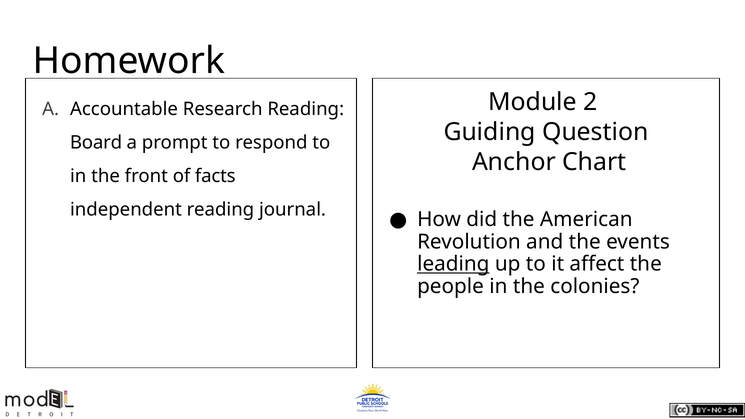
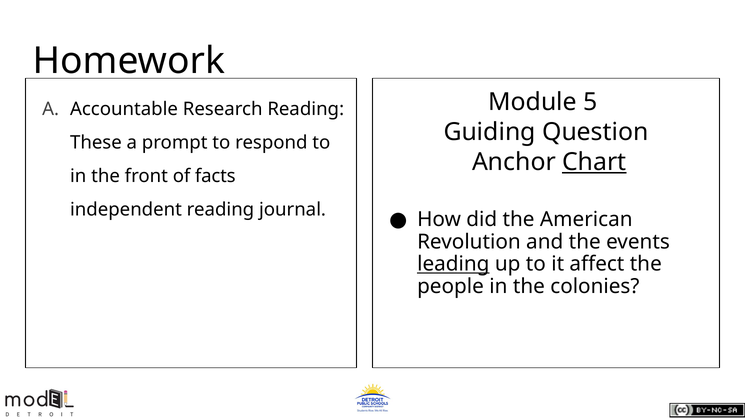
2: 2 -> 5
Board: Board -> These
Chart underline: none -> present
